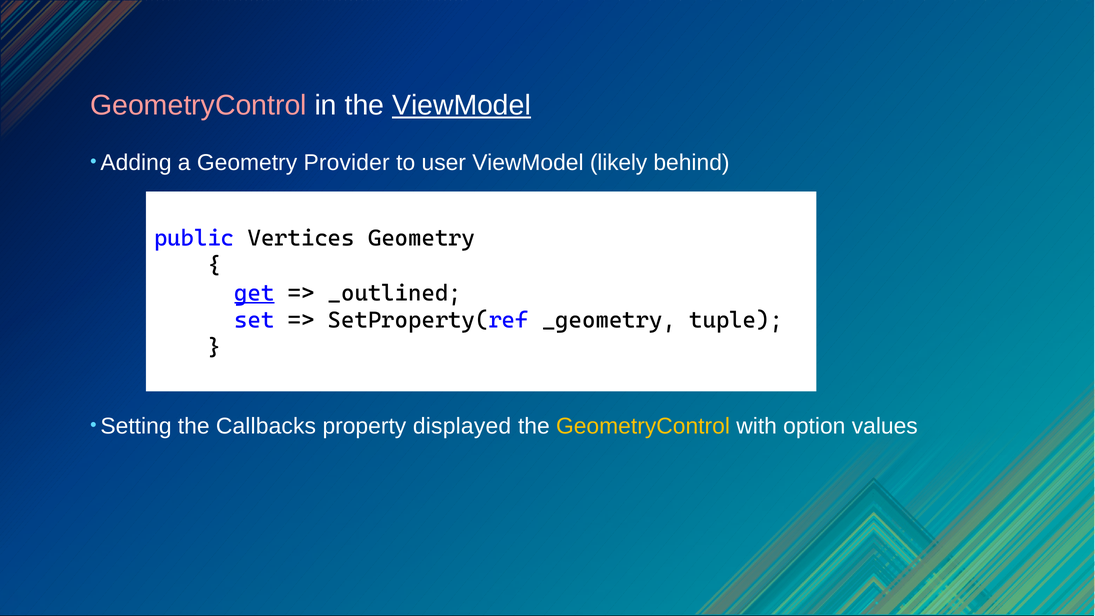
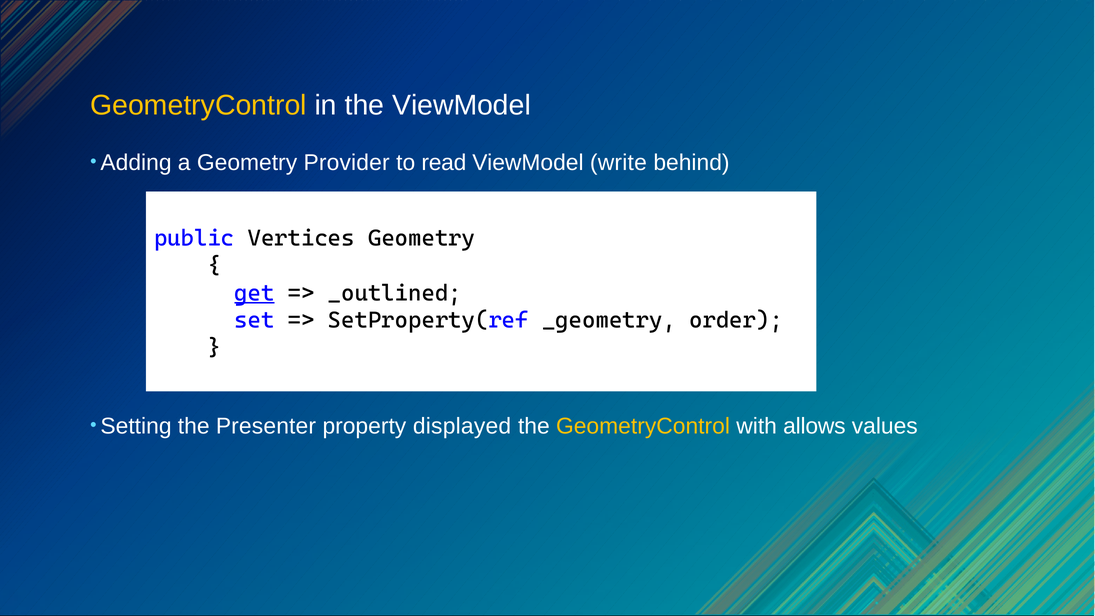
GeometryControl at (199, 105) colour: pink -> yellow
ViewModel at (461, 105) underline: present -> none
user: user -> read
likely: likely -> write
tuple: tuple -> order
Callbacks: Callbacks -> Presenter
option: option -> allows
